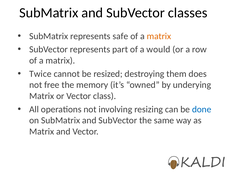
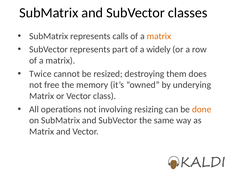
safe: safe -> calls
would: would -> widely
done colour: blue -> orange
